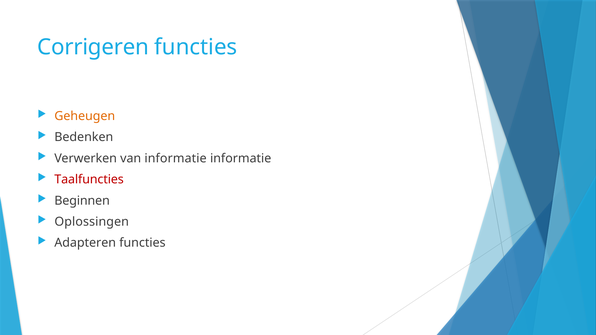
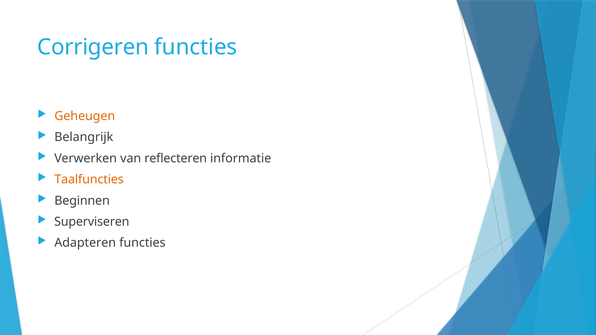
Bedenken: Bedenken -> Belangrijk
van informatie: informatie -> reflecteren
Taalfuncties colour: red -> orange
Oplossingen: Oplossingen -> Superviseren
